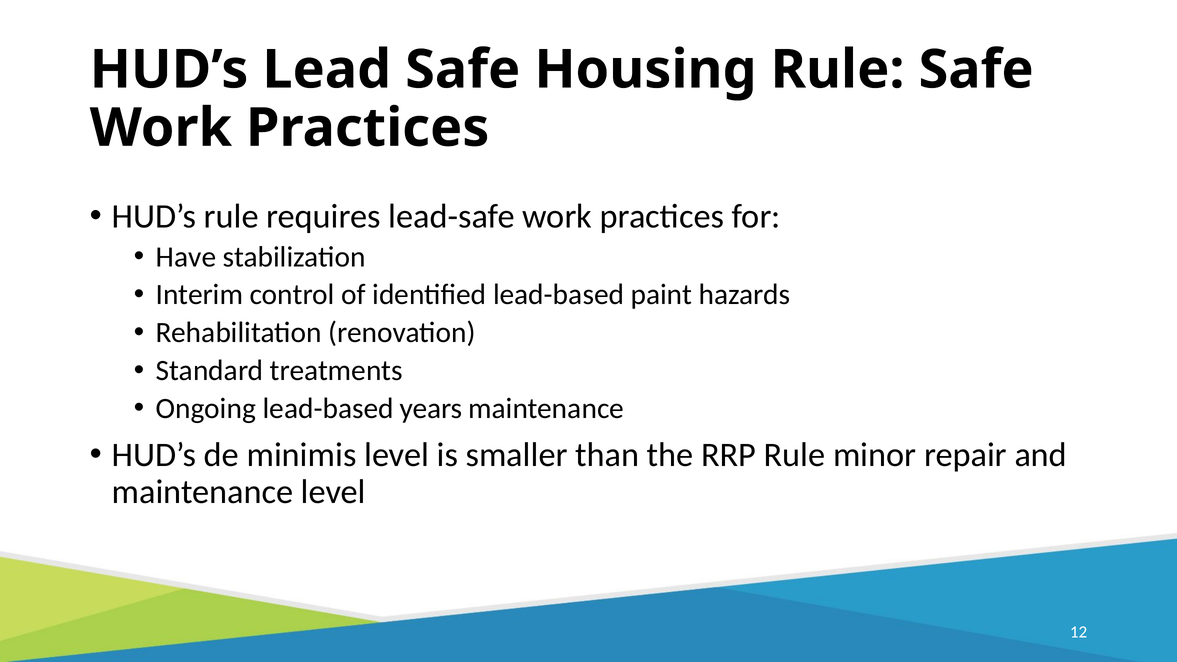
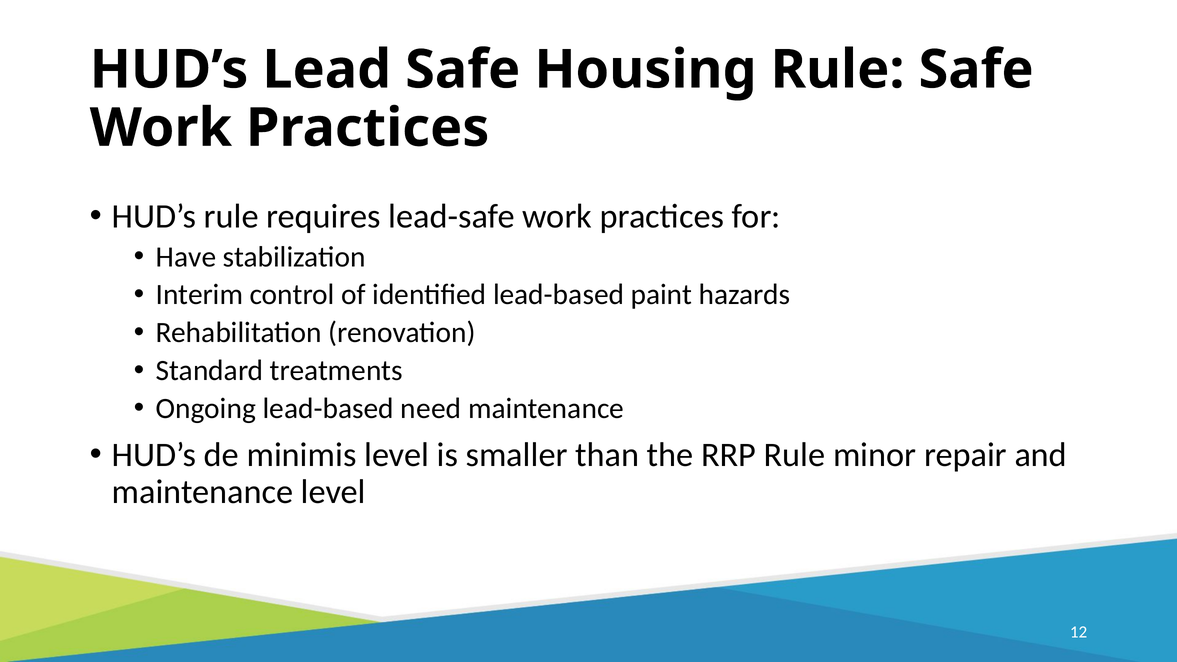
years: years -> need
